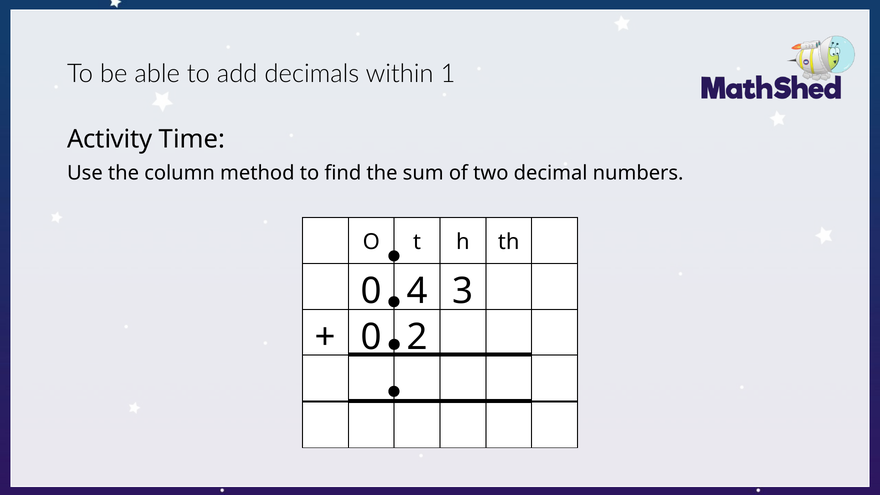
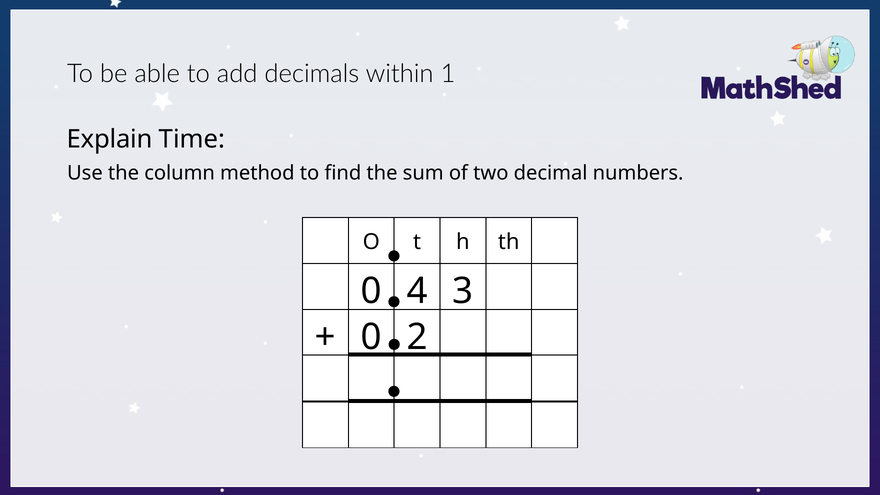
Activity: Activity -> Explain
